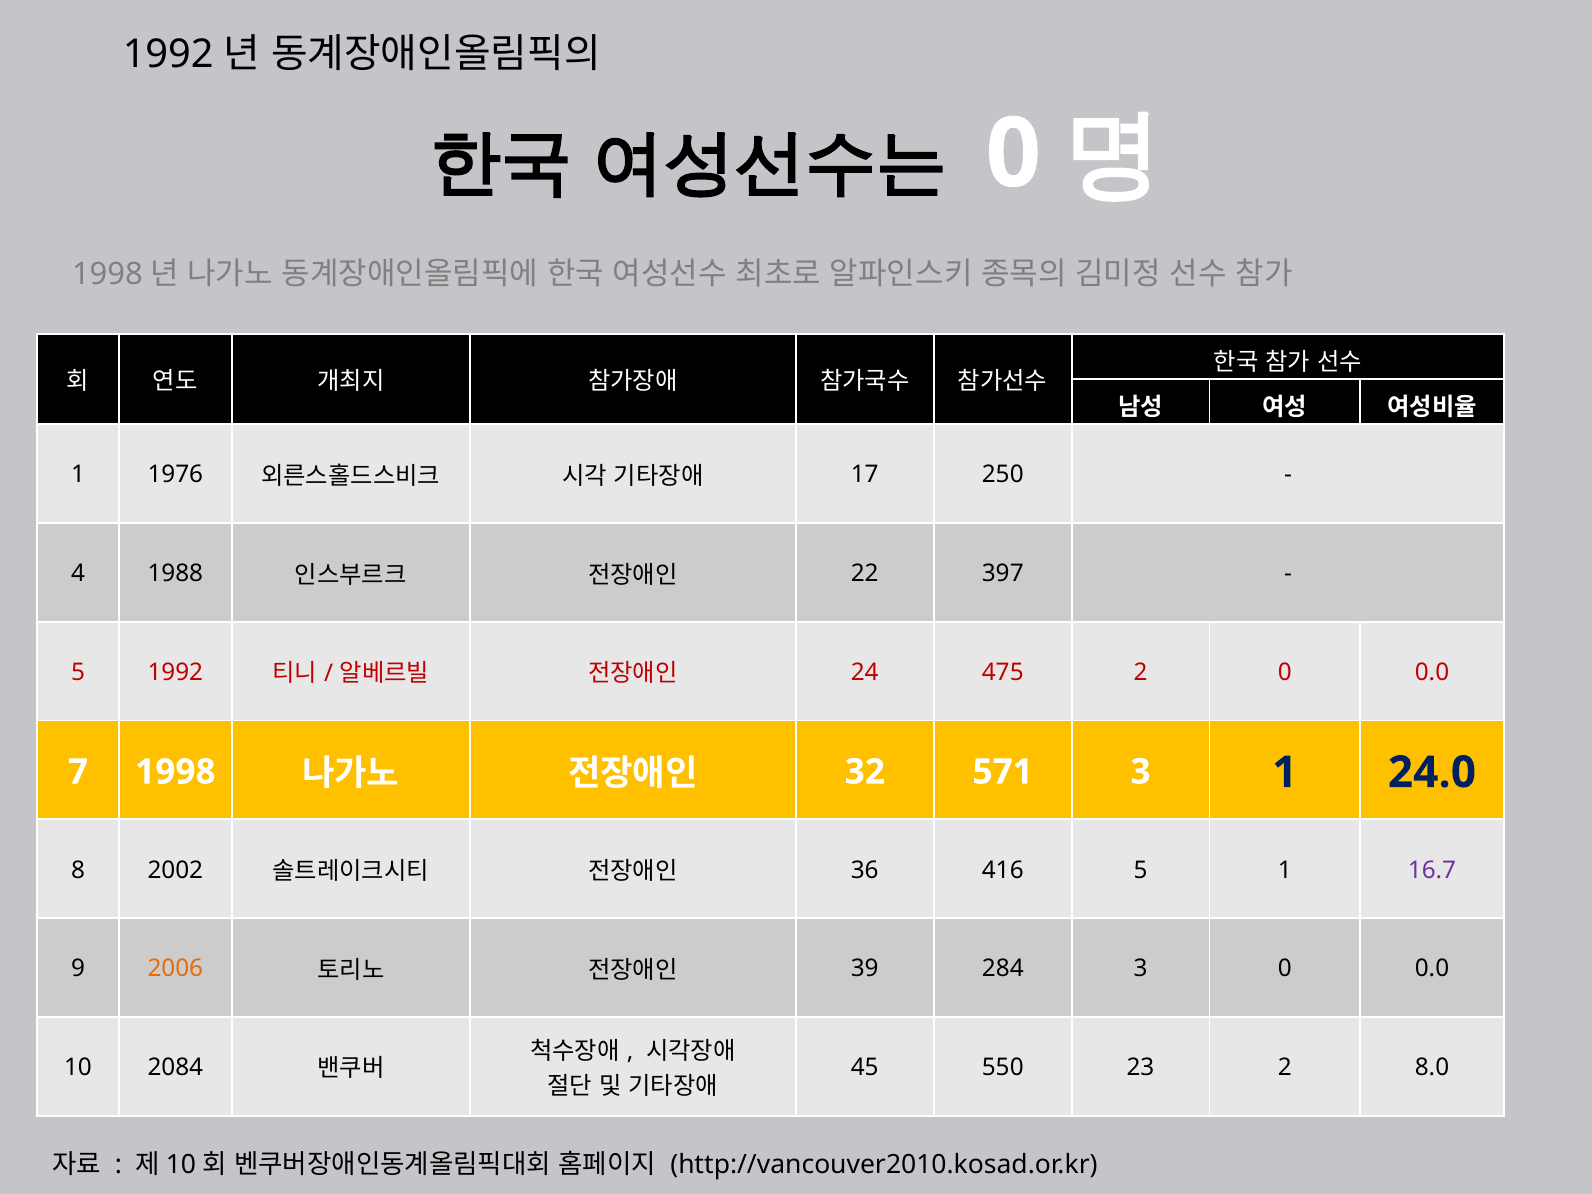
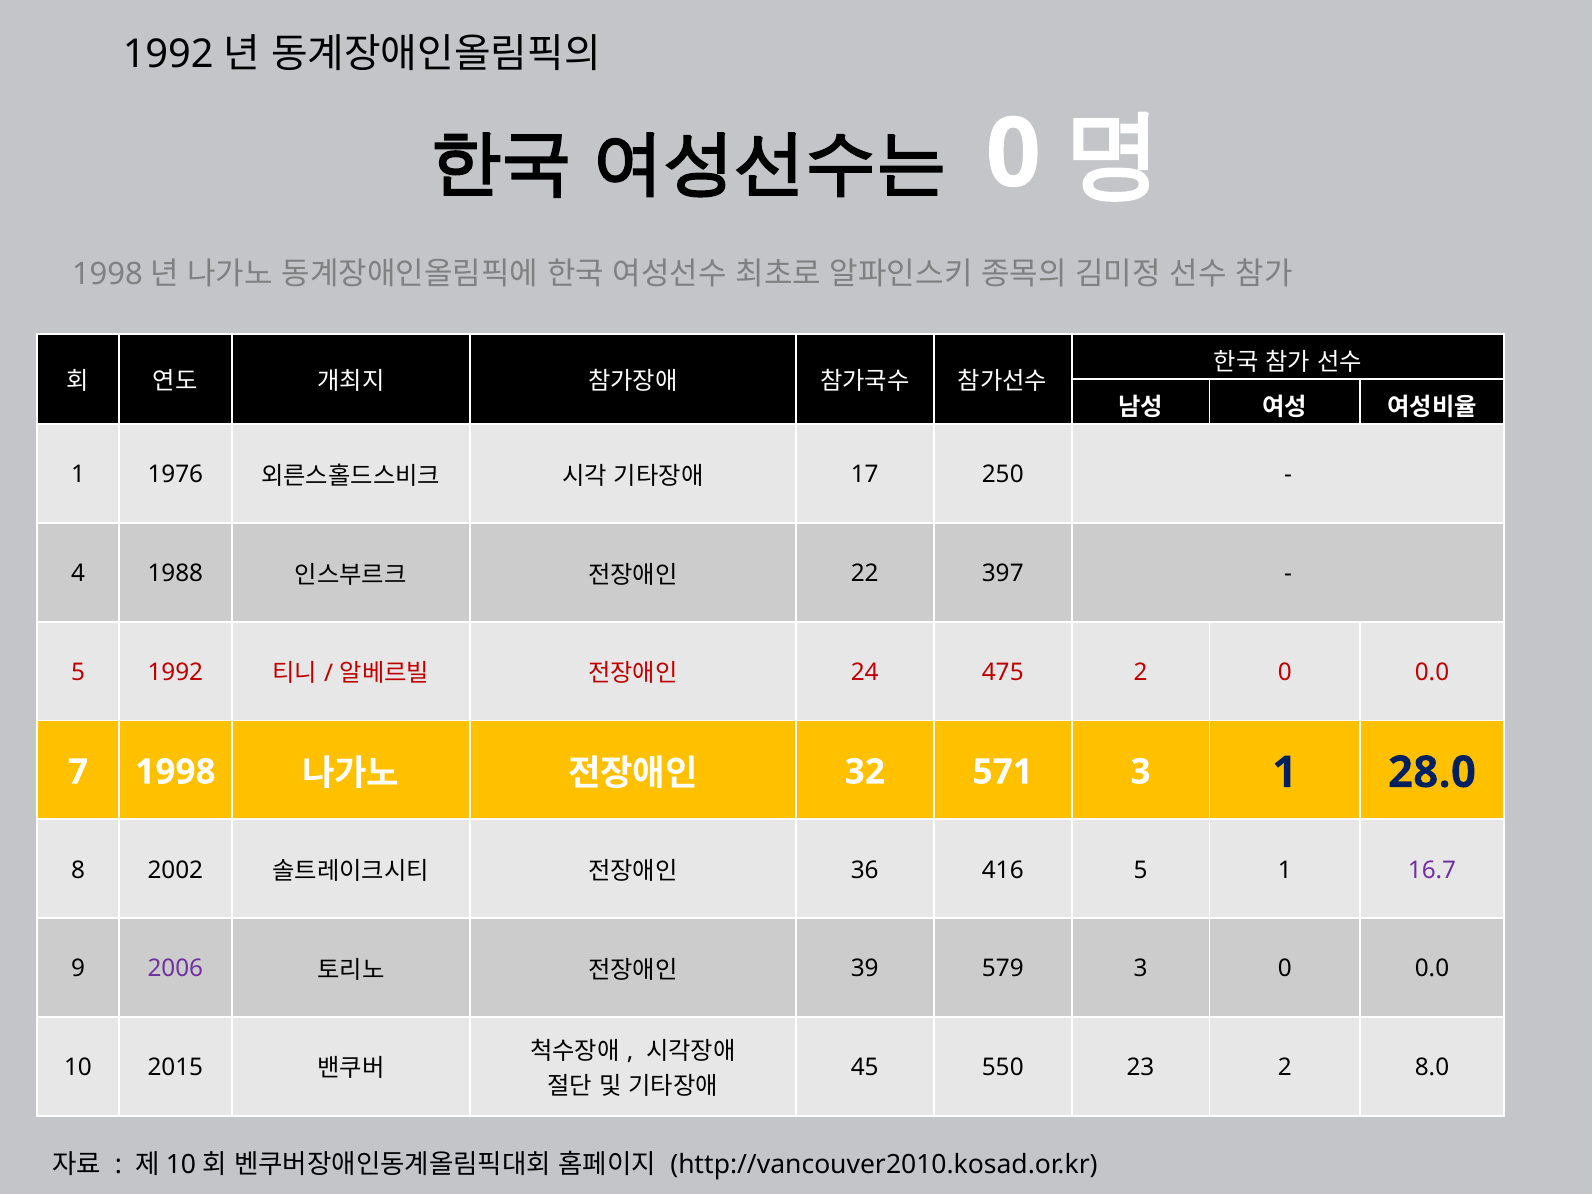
24.0: 24.0 -> 28.0
2006 colour: orange -> purple
284: 284 -> 579
2084: 2084 -> 2015
